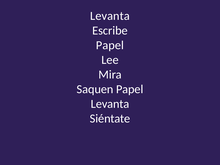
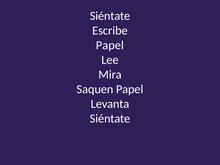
Levanta at (110, 16): Levanta -> Siéntate
